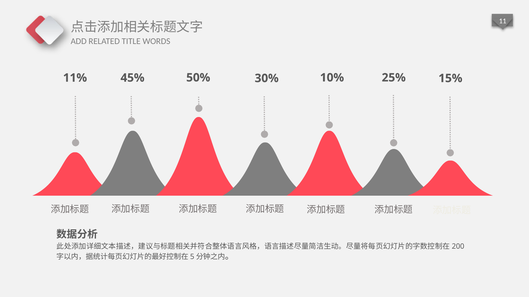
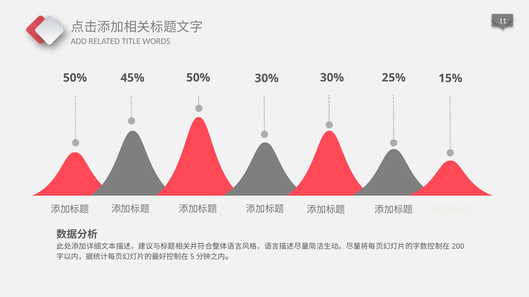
10% at (332, 78): 10% -> 30%
11% at (75, 78): 11% -> 50%
